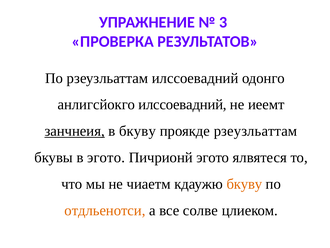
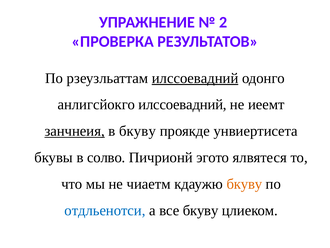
3: 3 -> 2
илссоевадний at (195, 78) underline: none -> present
проякде рзеузльаттам: рзеузльаттам -> унвиертисета
в эгото: эгото -> солво
отдльенотси colour: orange -> blue
все солве: солве -> бкуву
